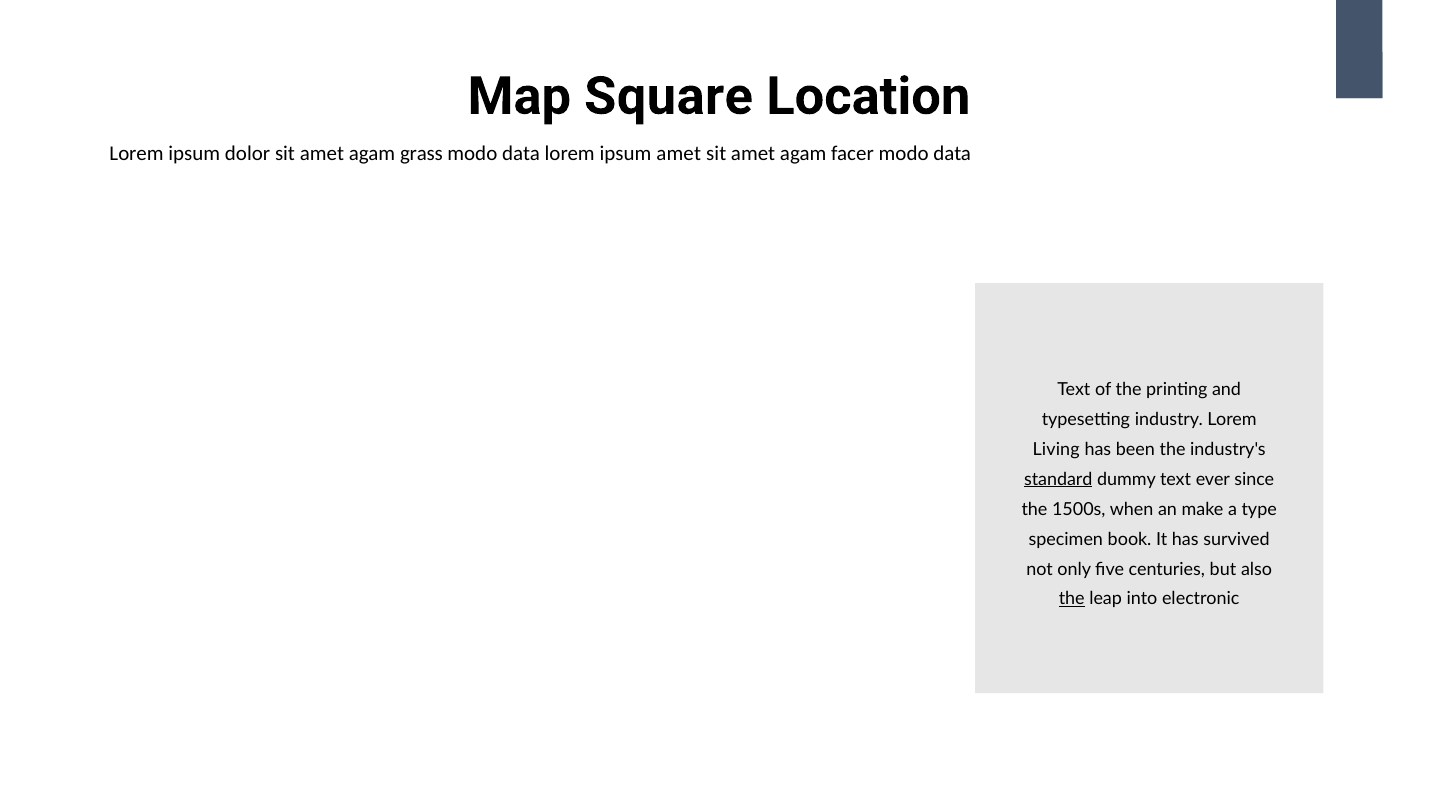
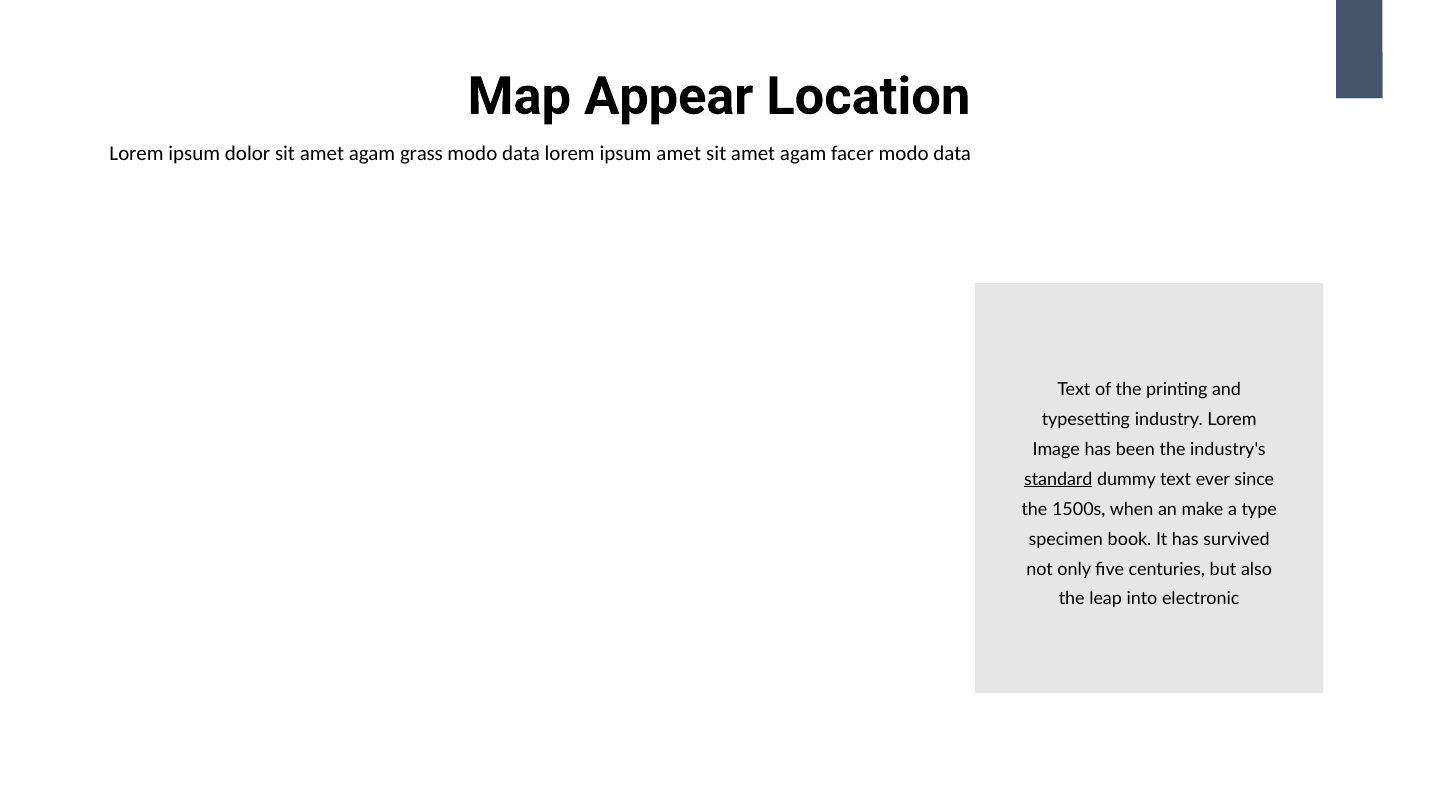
Square: Square -> Appear
Living: Living -> Image
the at (1072, 599) underline: present -> none
